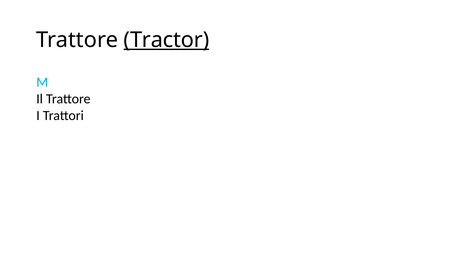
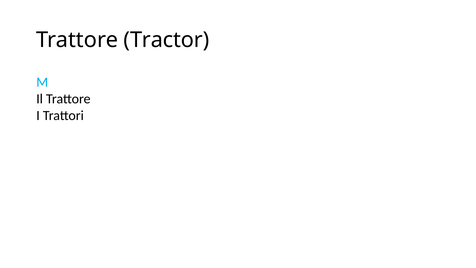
Tractor underline: present -> none
